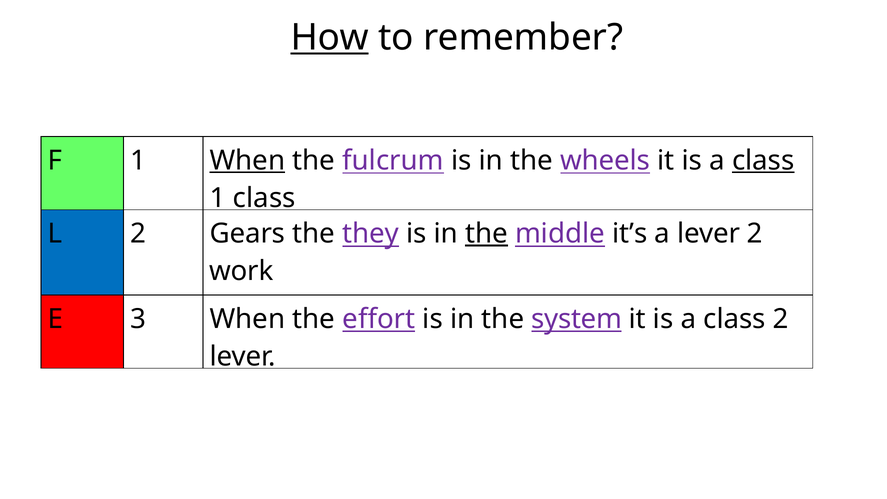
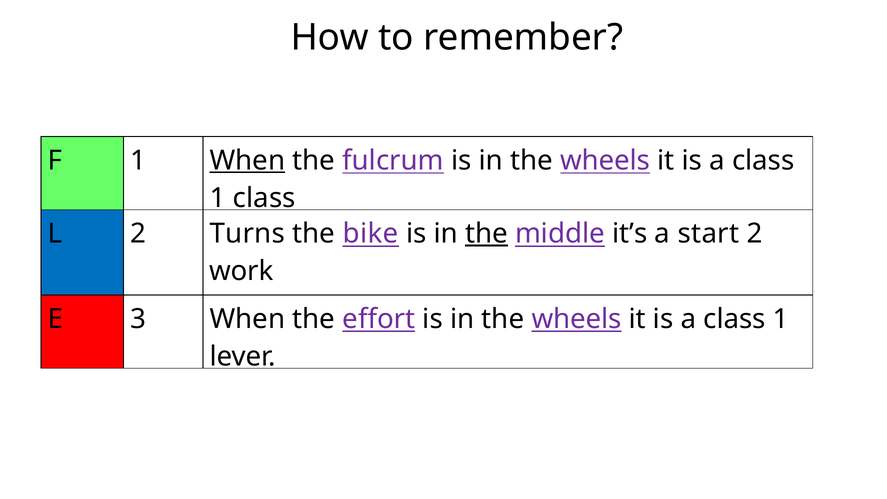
How underline: present -> none
class at (763, 160) underline: present -> none
Gears: Gears -> Turns
they: they -> bike
a lever: lever -> start
system at (577, 319): system -> wheels
2 at (781, 319): 2 -> 1
